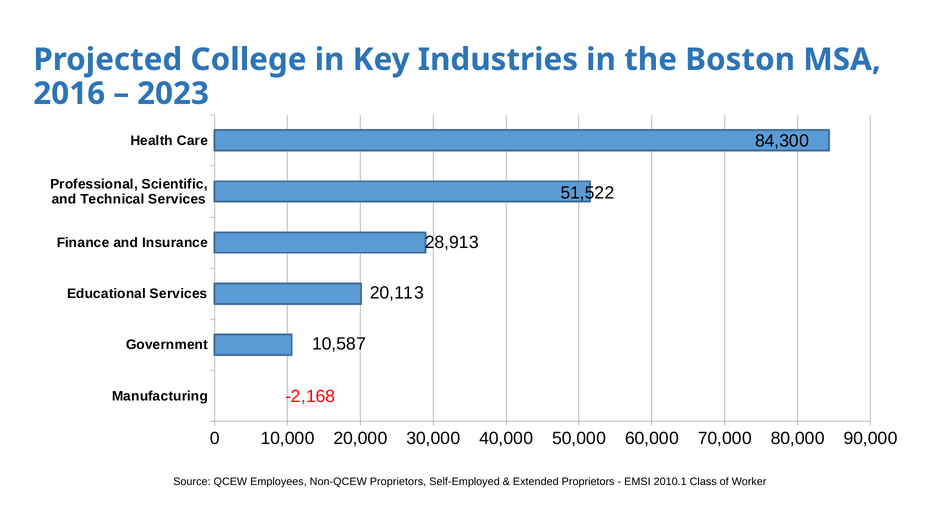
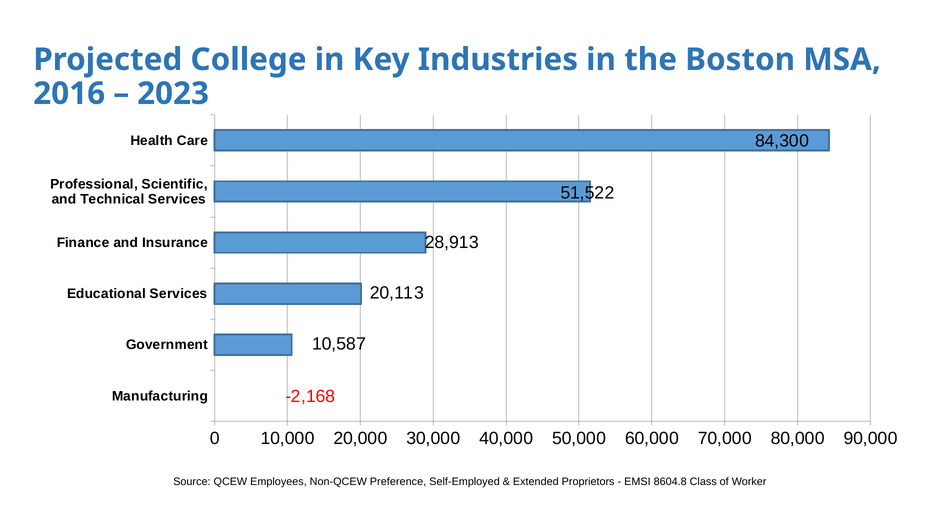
Non-QCEW Proprietors: Proprietors -> Preference
2010.1: 2010.1 -> 8604.8
